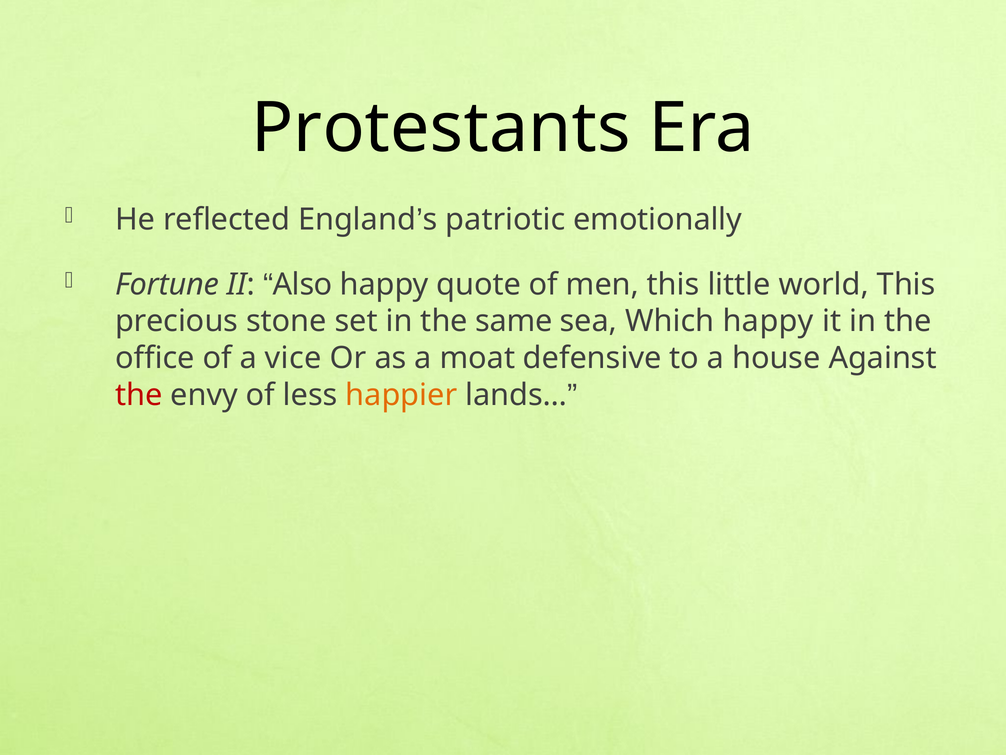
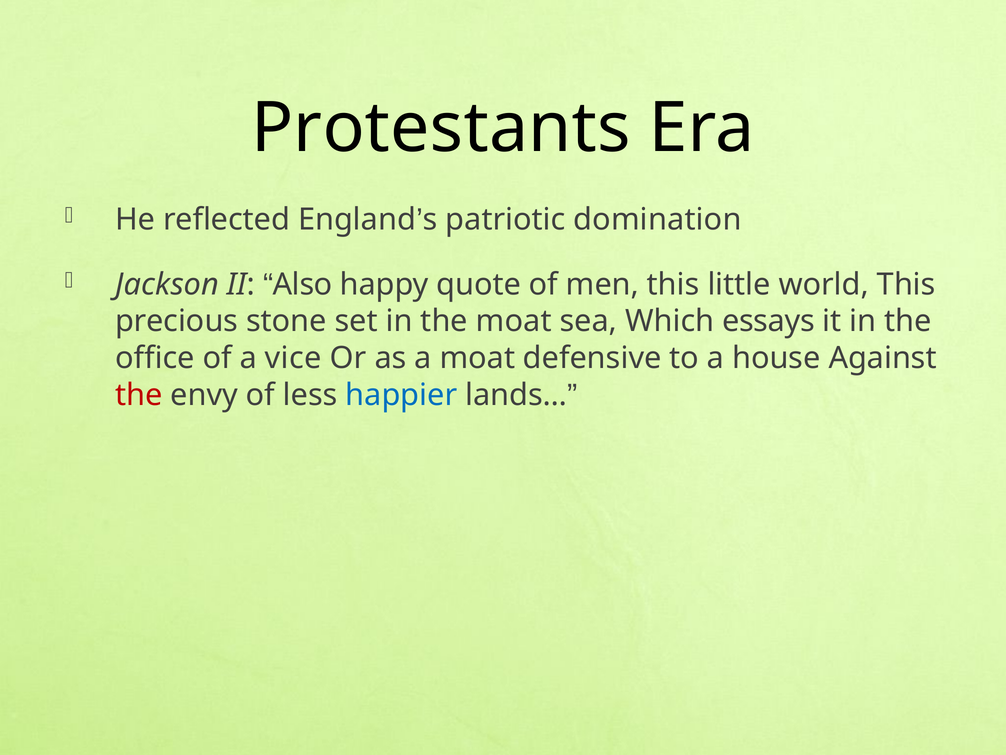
emotionally: emotionally -> domination
Fortune: Fortune -> Jackson
the same: same -> moat
Which happy: happy -> essays
happier colour: orange -> blue
